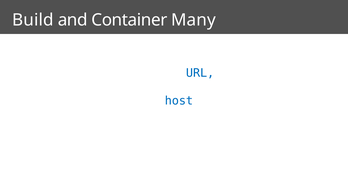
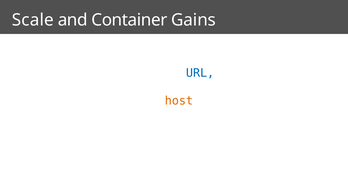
Build: Build -> Scale
Many: Many -> Gains
host colour: blue -> orange
